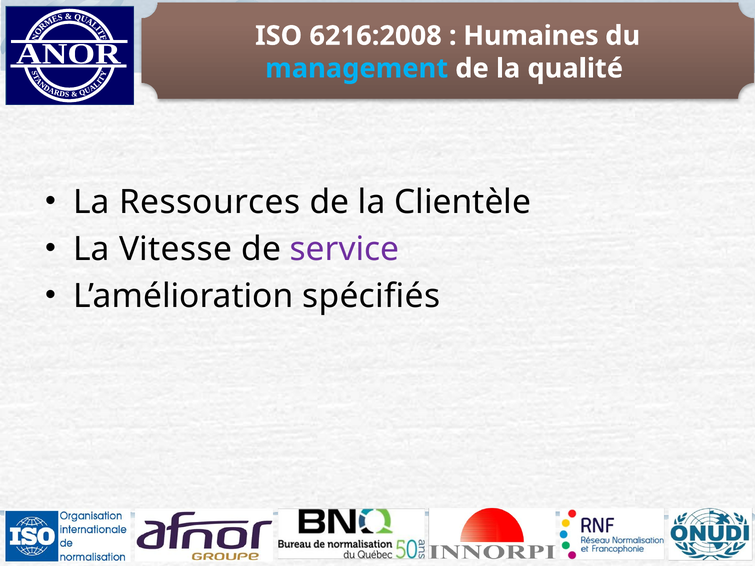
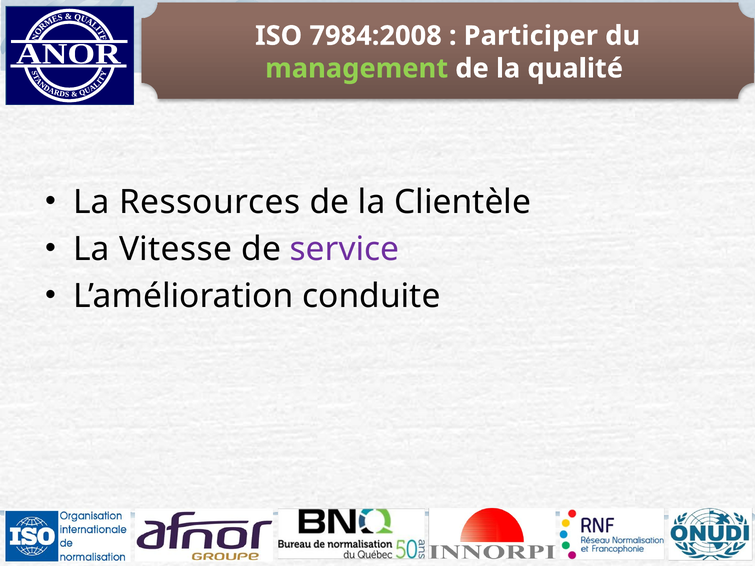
6216:2008: 6216:2008 -> 7984:2008
Humaines: Humaines -> Participer
management colour: light blue -> light green
spécifiés: spécifiés -> conduite
